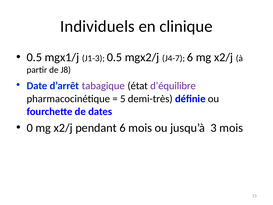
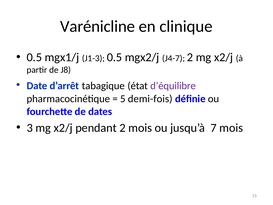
Individuels: Individuels -> Varénicline
J4-7 6: 6 -> 2
tabagique colour: purple -> black
demi-très: demi-très -> demi-fois
0: 0 -> 3
pendant 6: 6 -> 2
3: 3 -> 7
